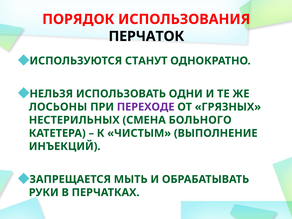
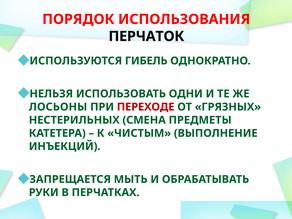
СТАНУТ: СТАНУТ -> ГИБЕЛЬ
ПЕРЕХОДЕ colour: purple -> red
БОЛЬНОГО: БОЛЬНОГО -> ПРЕДМЕТЫ
